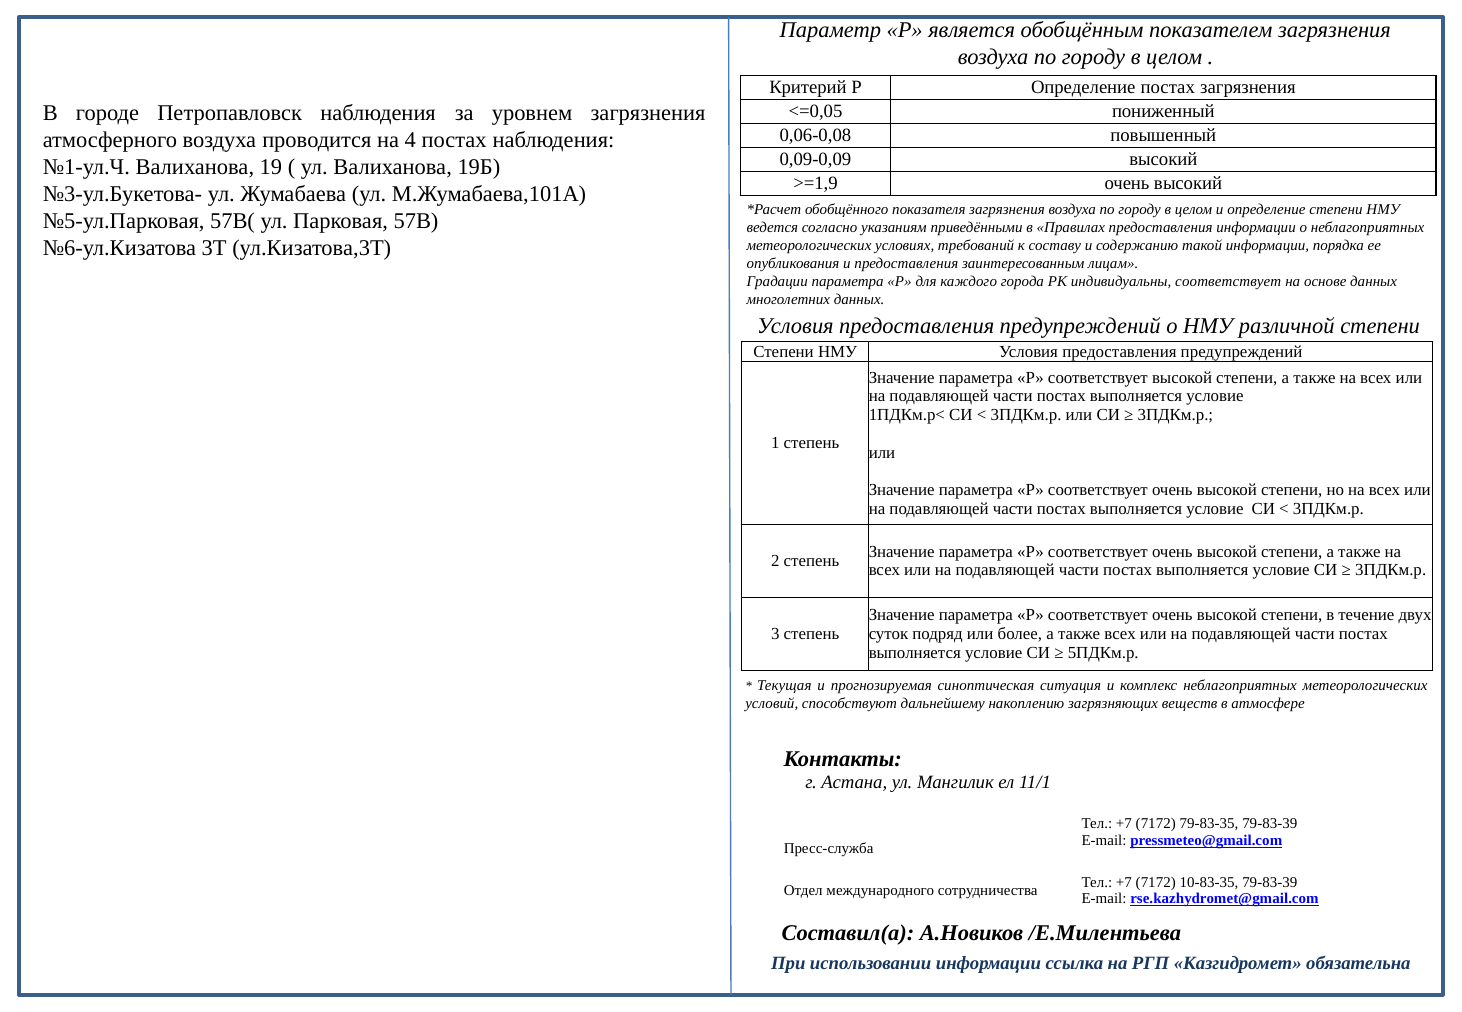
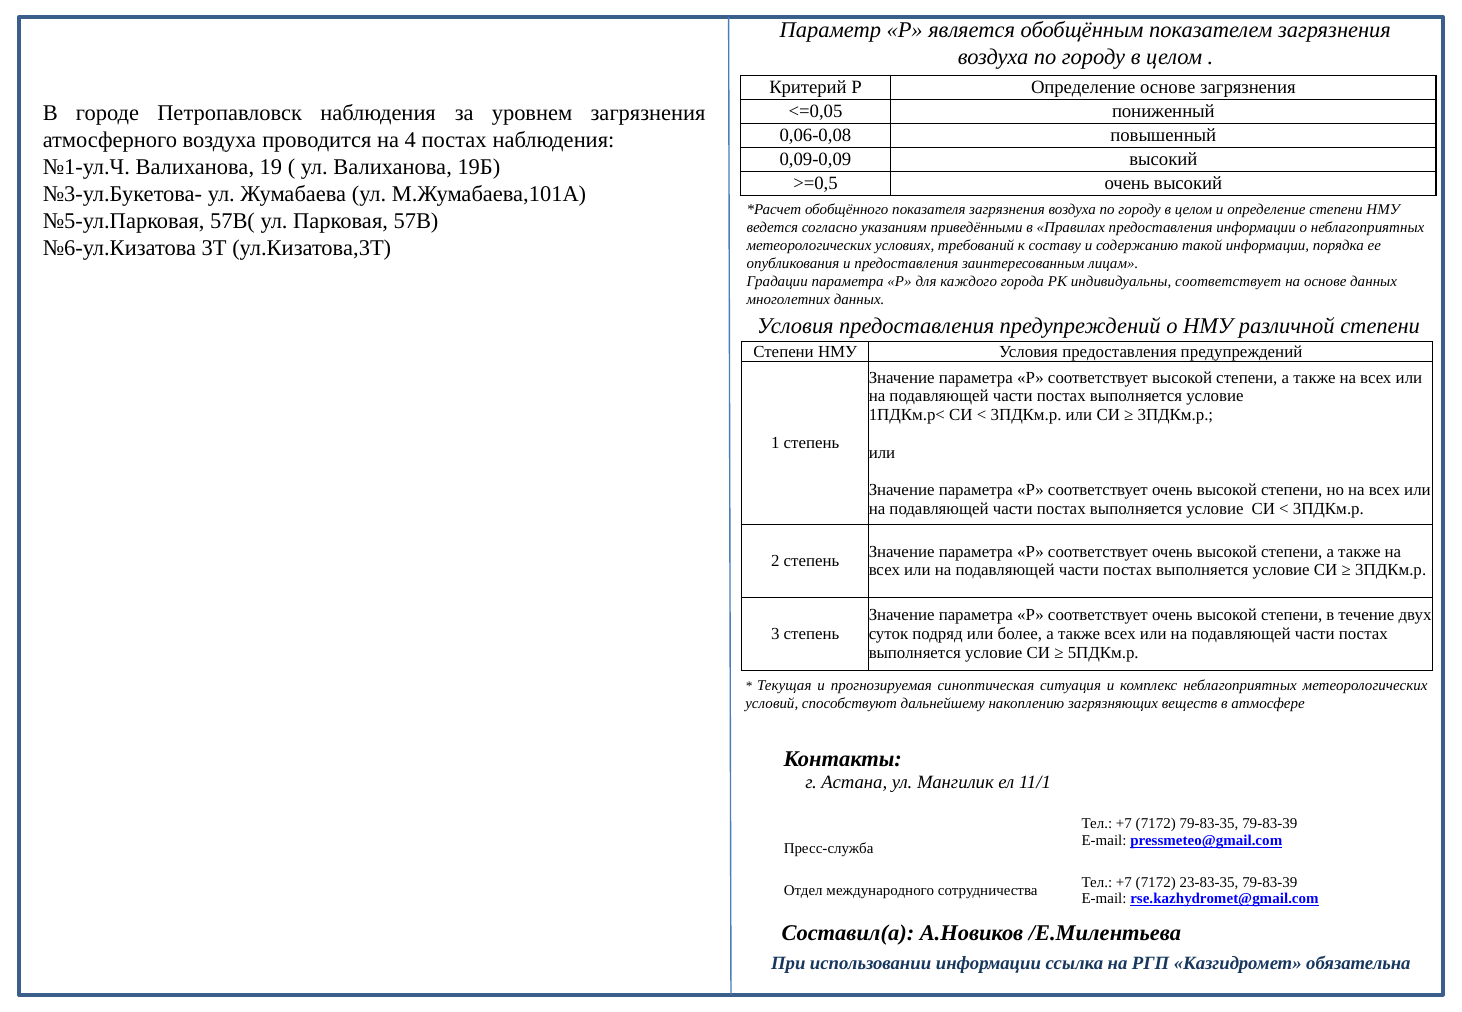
Определение постах: постах -> основе
>=1,9: >=1,9 -> >=0,5
10-83-35: 10-83-35 -> 23-83-35
